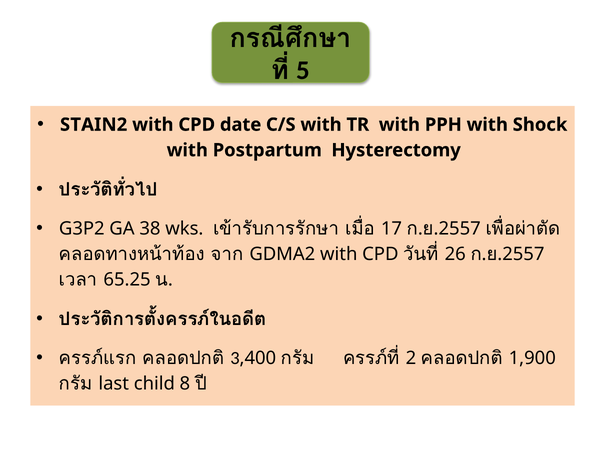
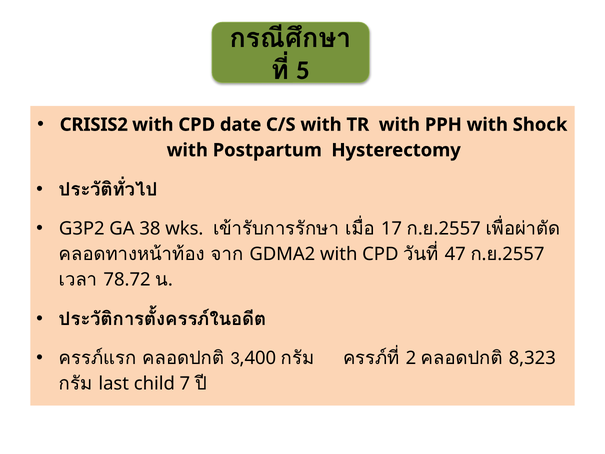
STAIN2: STAIN2 -> CRISIS2
26: 26 -> 47
65.25: 65.25 -> 78.72
1,900: 1,900 -> 8,323
8: 8 -> 7
